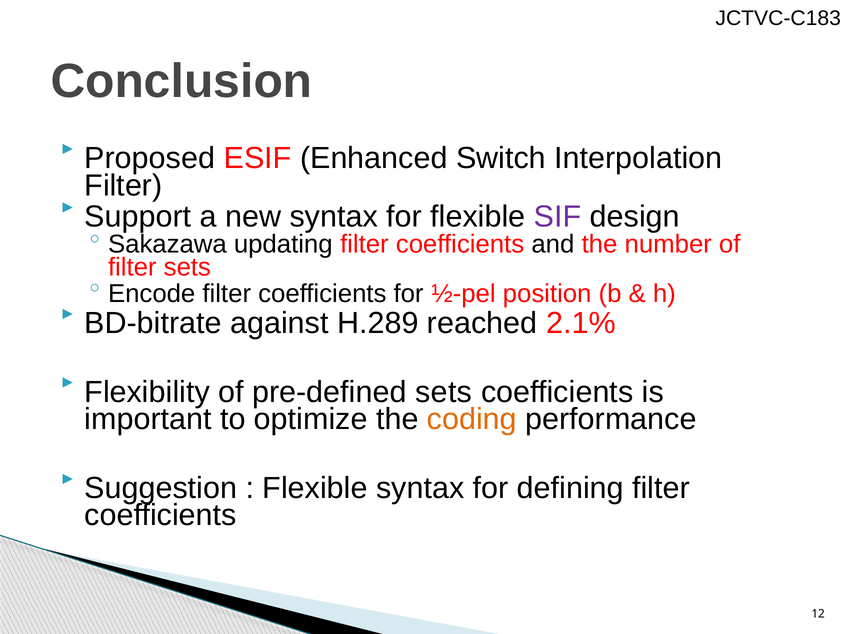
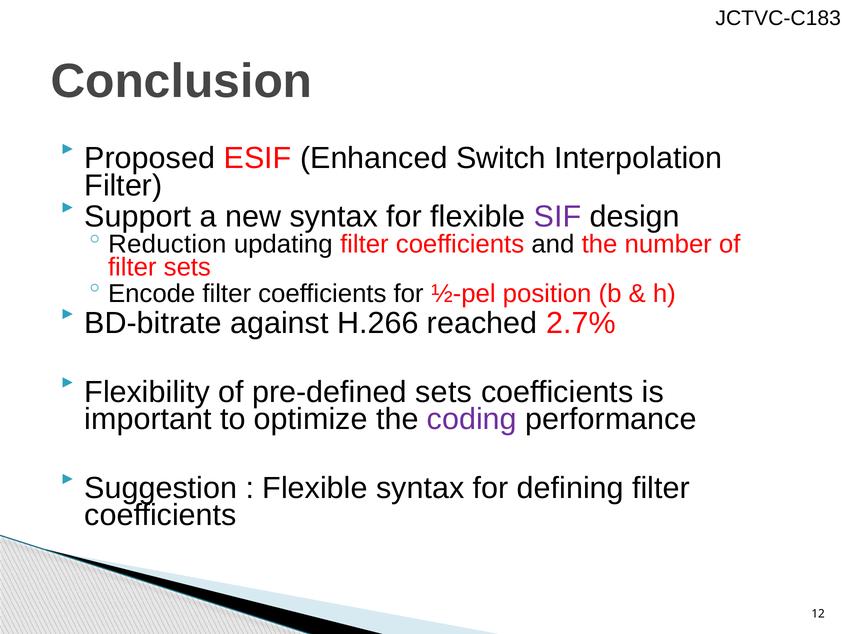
Sakazawa: Sakazawa -> Reduction
H.289: H.289 -> H.266
2.1%: 2.1% -> 2.7%
coding colour: orange -> purple
